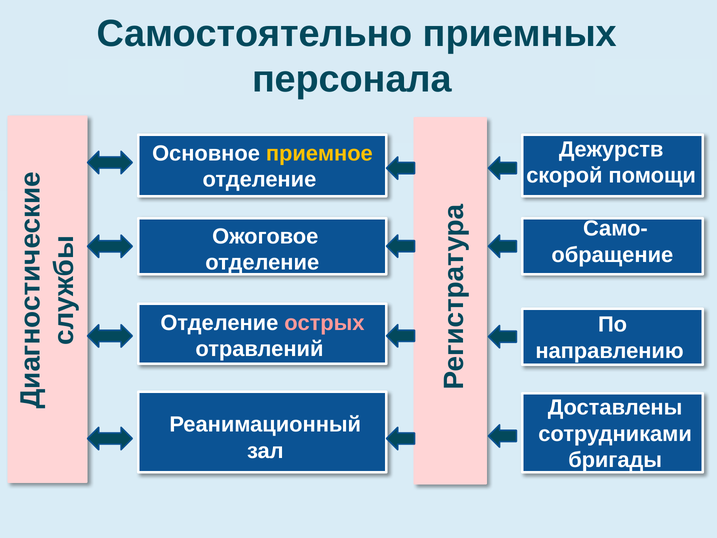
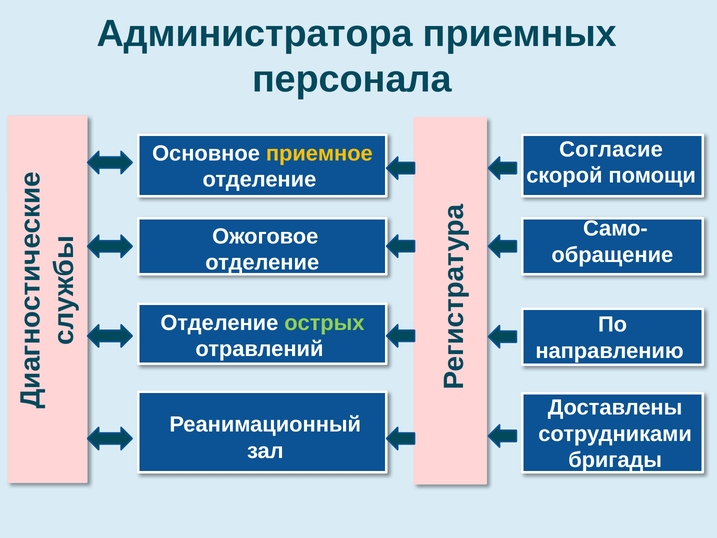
Самостоятельно: Самостоятельно -> Администратора
Дежурств: Дежурств -> Согласие
острых colour: pink -> light green
